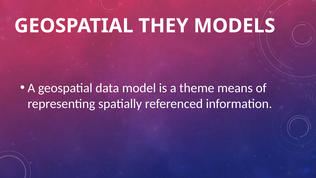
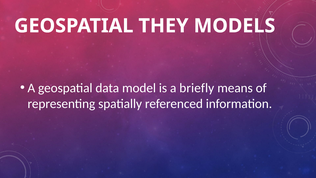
theme: theme -> briefly
